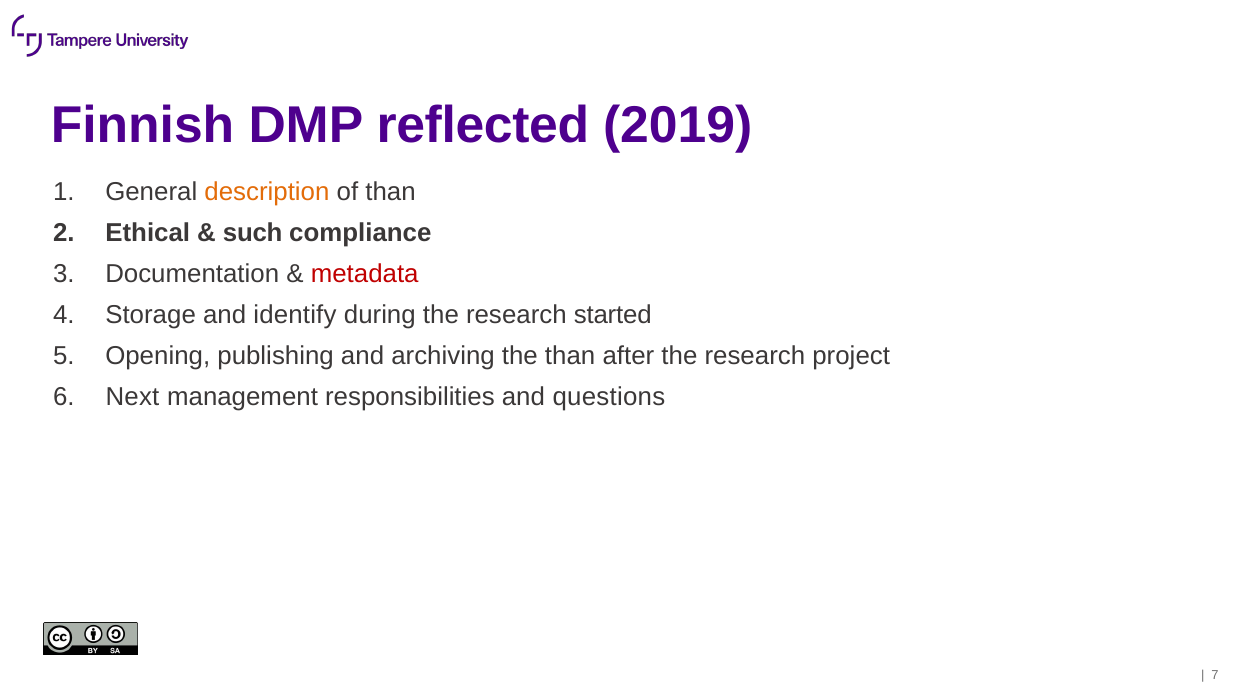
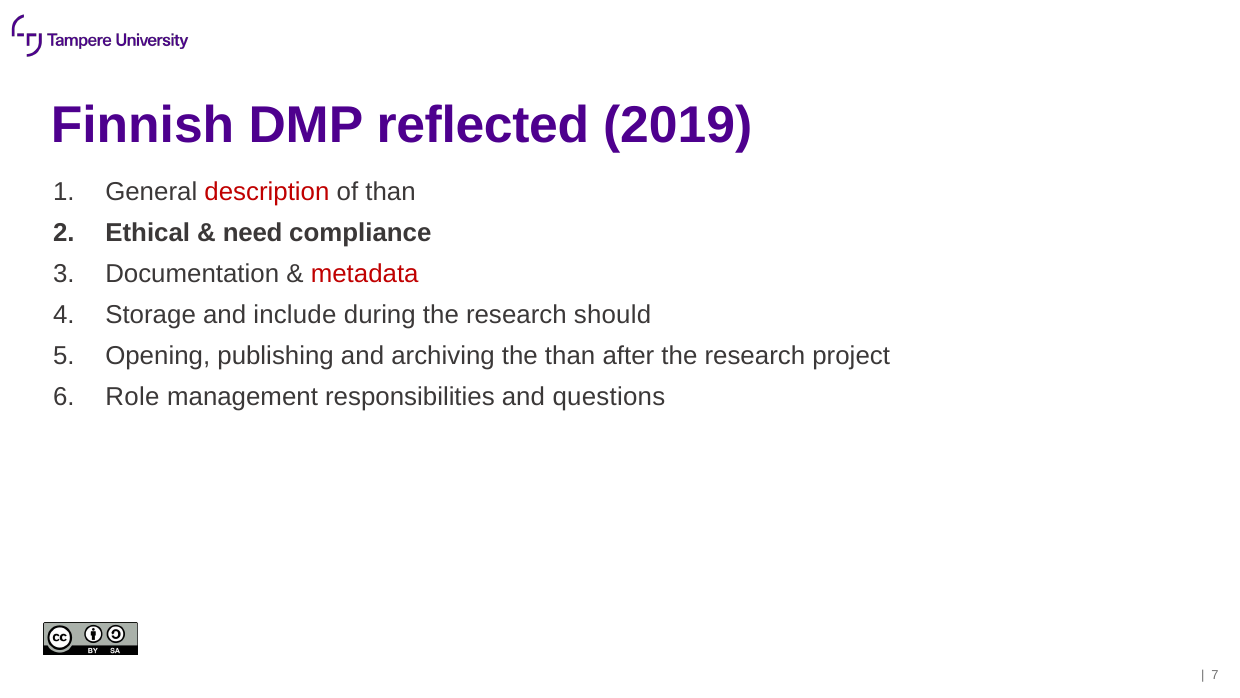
description colour: orange -> red
such: such -> need
identify: identify -> include
started: started -> should
Next: Next -> Role
